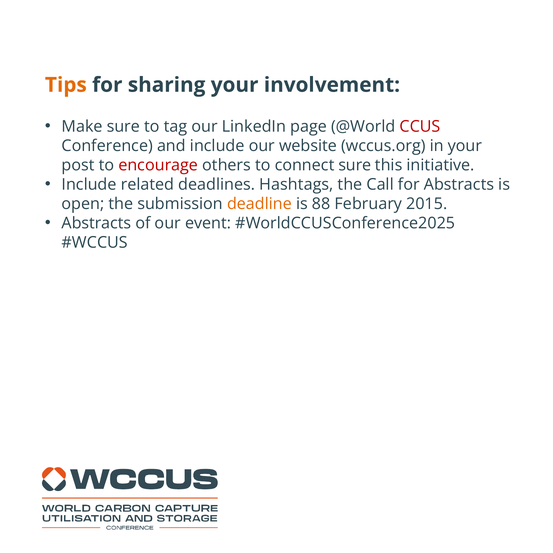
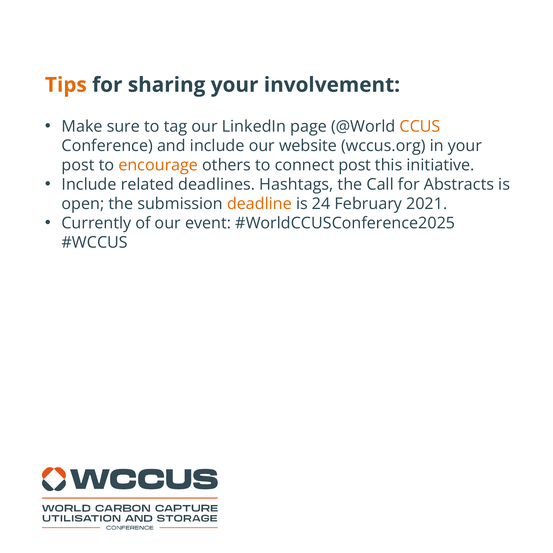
CCUS colour: red -> orange
encourage colour: red -> orange
connect sure: sure -> post
88: 88 -> 24
2015: 2015 -> 2021
Abstracts at (96, 223): Abstracts -> Currently
